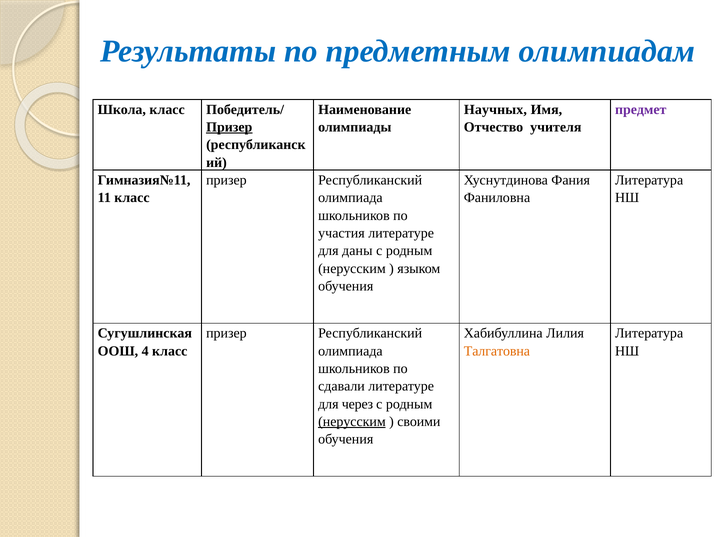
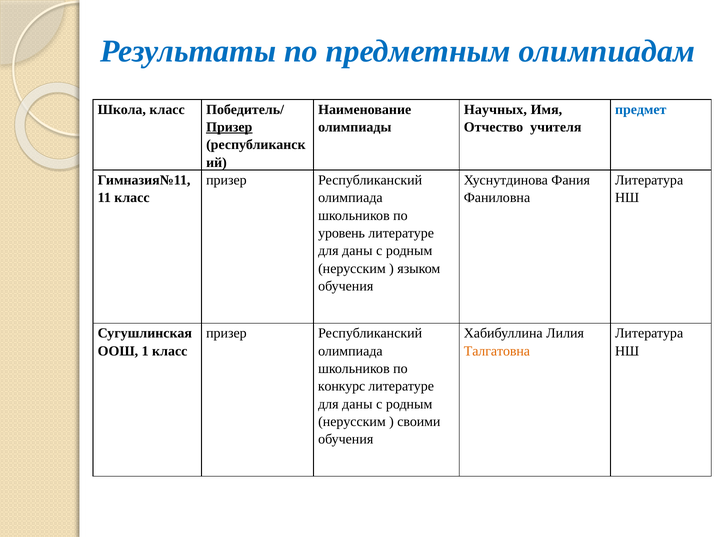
предмет colour: purple -> blue
участия: участия -> уровень
4: 4 -> 1
сдавали: сдавали -> конкурс
через at (357, 405): через -> даны
нерусским at (352, 422) underline: present -> none
